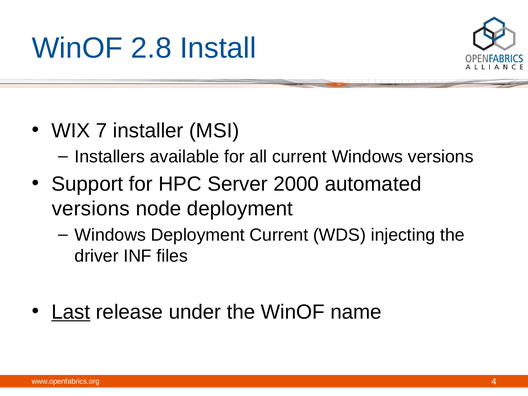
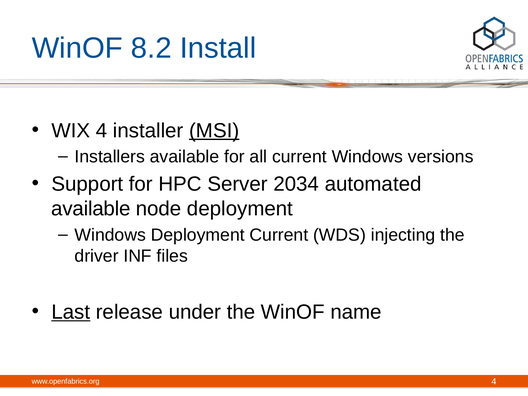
2.8: 2.8 -> 8.2
WIX 7: 7 -> 4
MSI underline: none -> present
2000: 2000 -> 2034
versions at (91, 209): versions -> available
